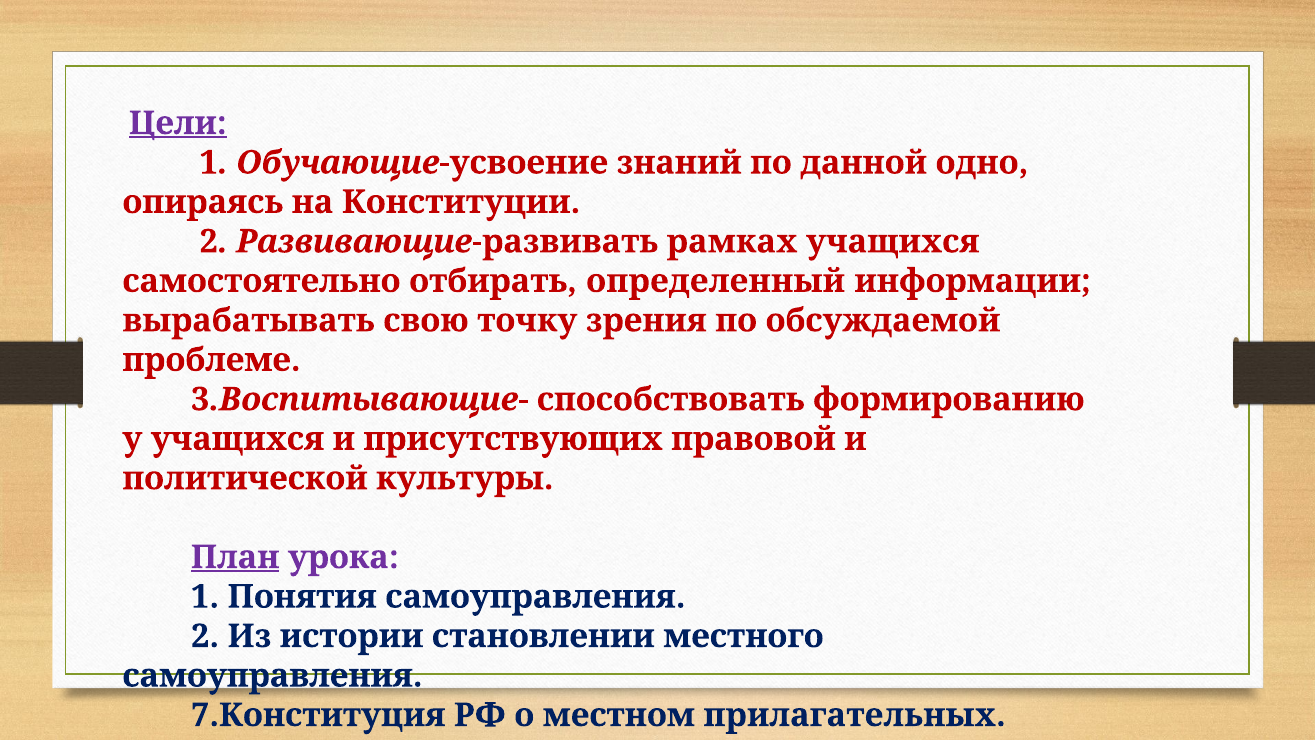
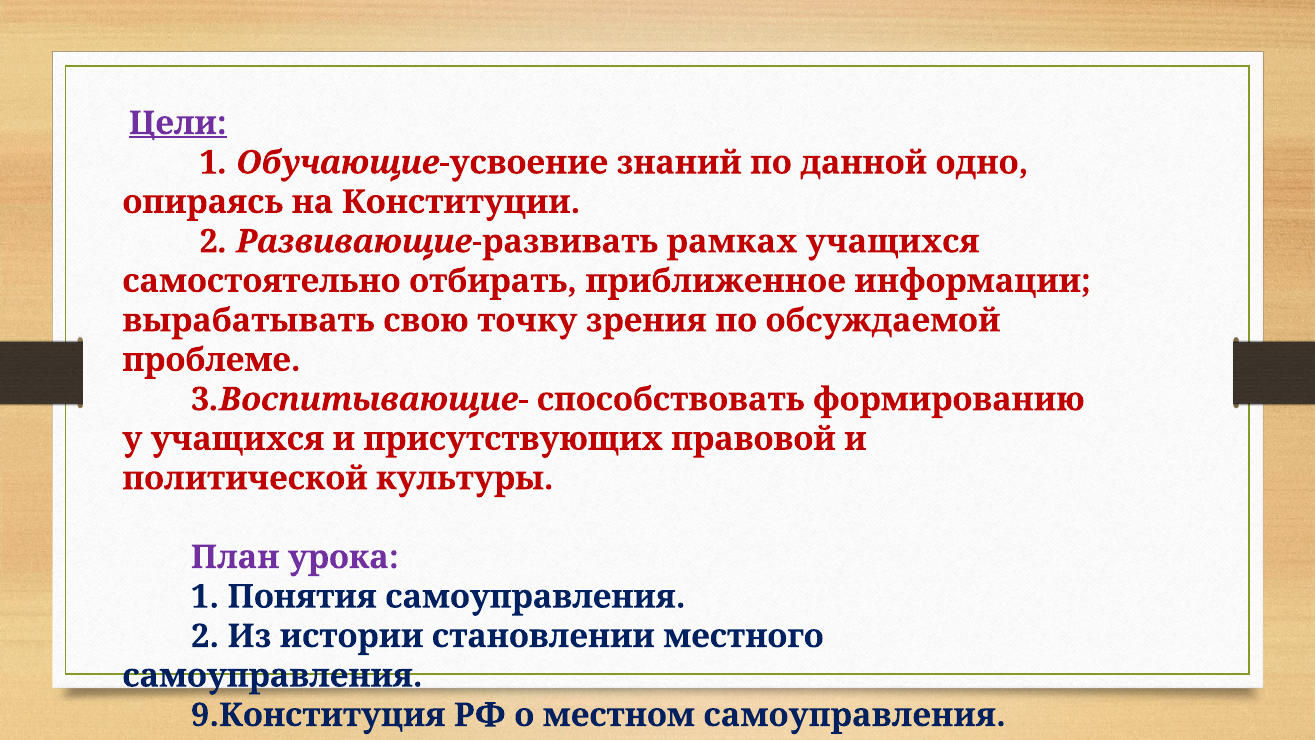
определенный: определенный -> приближенное
План underline: present -> none
7.Конституция: 7.Конституция -> 9.Конституция
местном прилагательных: прилагательных -> самоуправления
